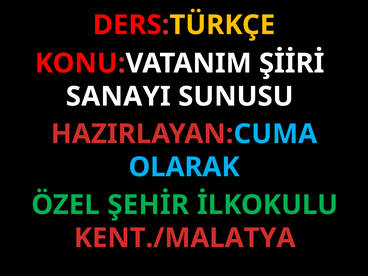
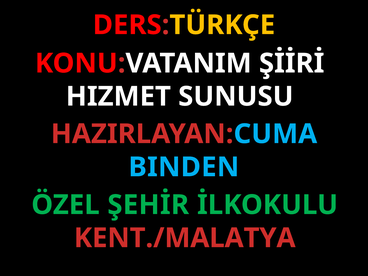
SANAYI: SANAYI -> HIZMET
OLARAK: OLARAK -> BINDEN
